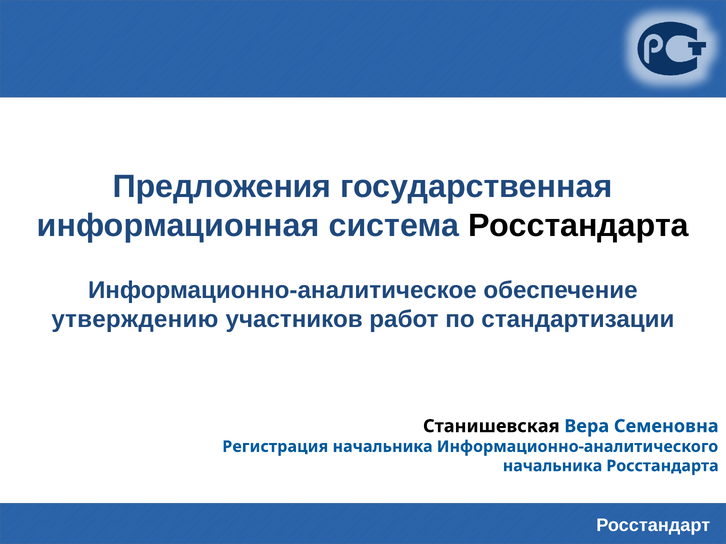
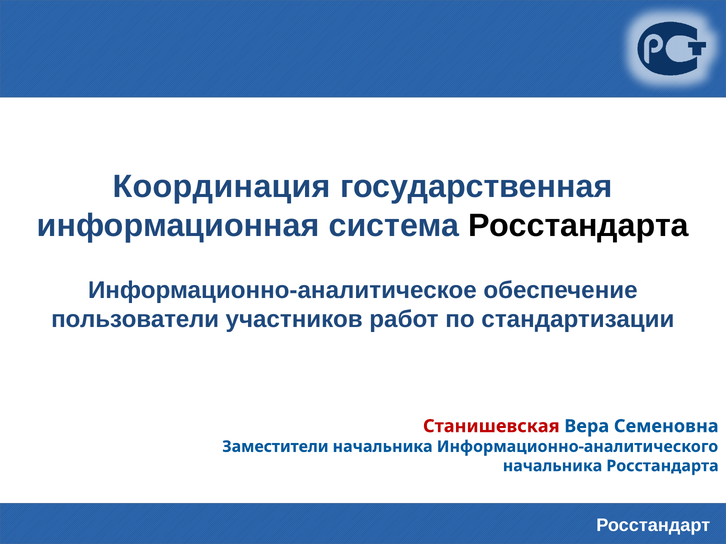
Предложения: Предложения -> Координация
утверждению: утверждению -> пользователи
Станишевская colour: black -> red
Регистрация: Регистрация -> Заместители
